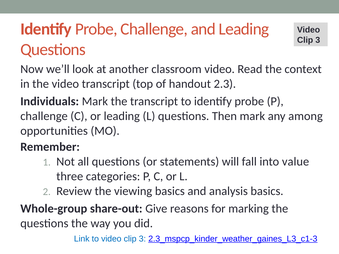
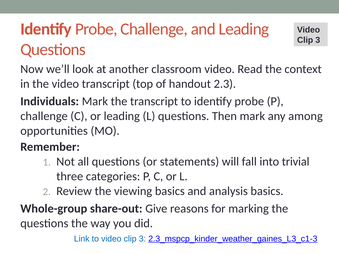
value: value -> trivial
